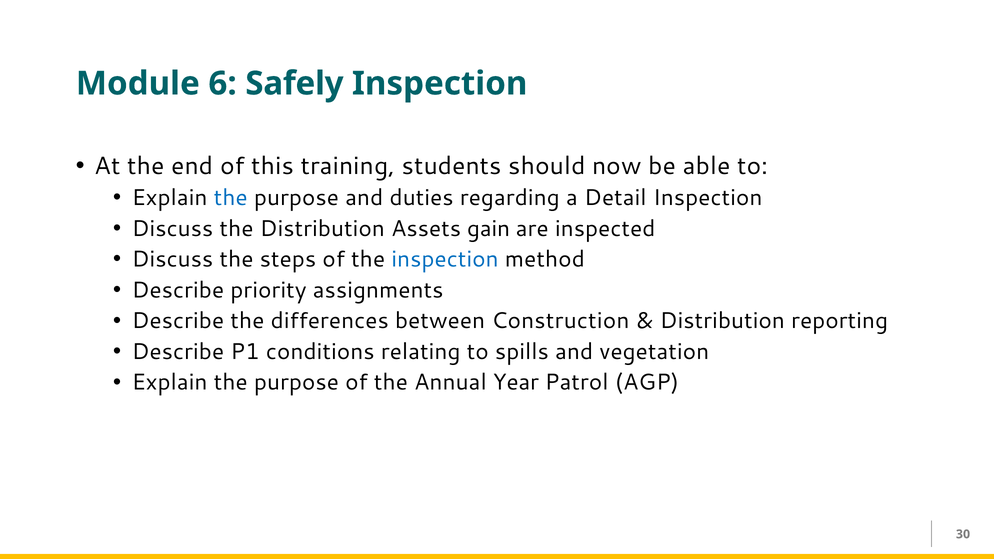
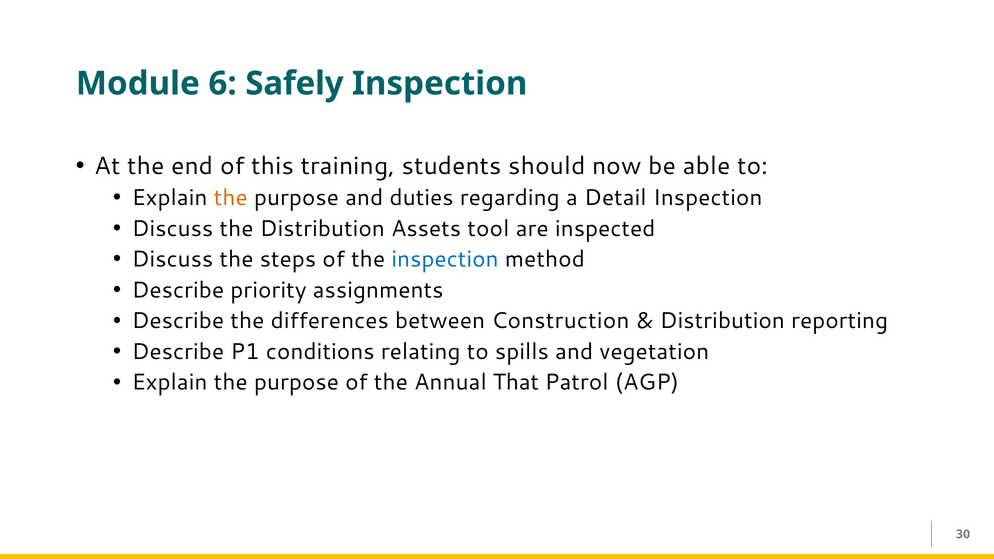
the at (231, 198) colour: blue -> orange
gain: gain -> tool
Year: Year -> That
